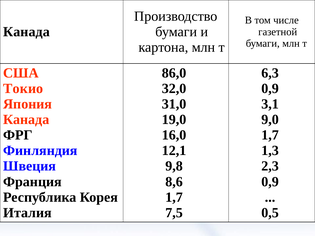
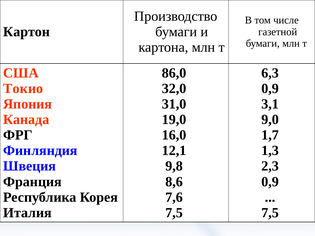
Канада at (27, 32): Канада -> Картон
1,7 at (174, 197): 1,7 -> 7,6
0,5 at (270, 213): 0,5 -> 7,5
